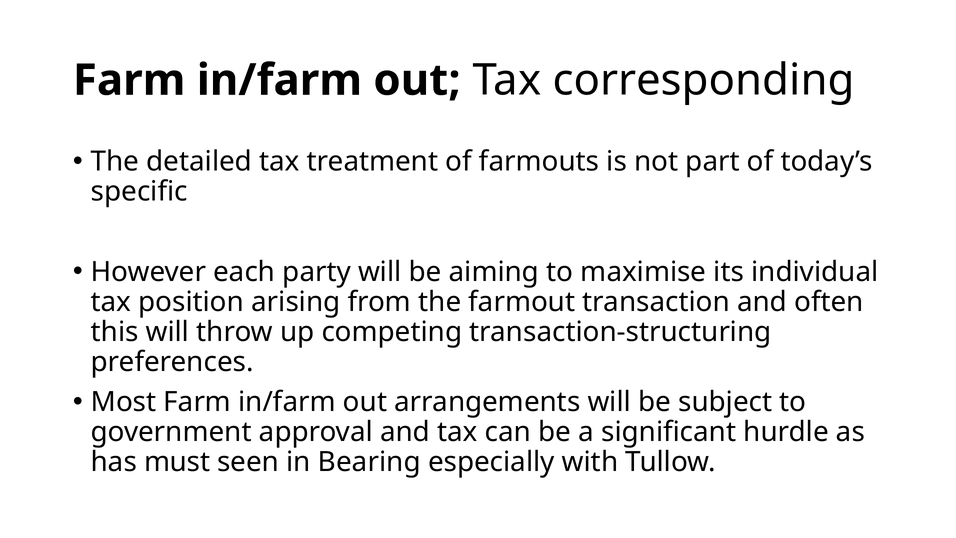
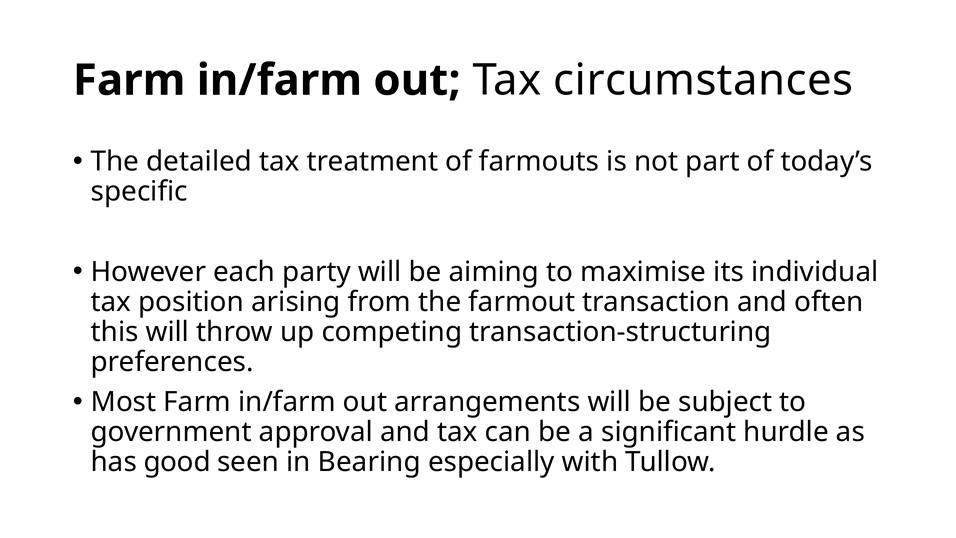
corresponding: corresponding -> circumstances
must: must -> good
